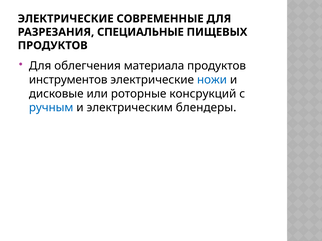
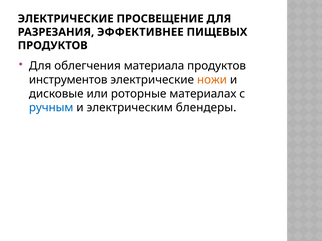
СОВРЕМЕННЫЕ: СОВРЕМЕННЫЕ -> ПРОСВЕЩЕНИЕ
СПЕЦИАЛЬНЫЕ: СПЕЦИАЛЬНЫЕ -> ЭФФЕКТИВНЕЕ
ножи colour: blue -> orange
консрукций: консрукций -> материалах
